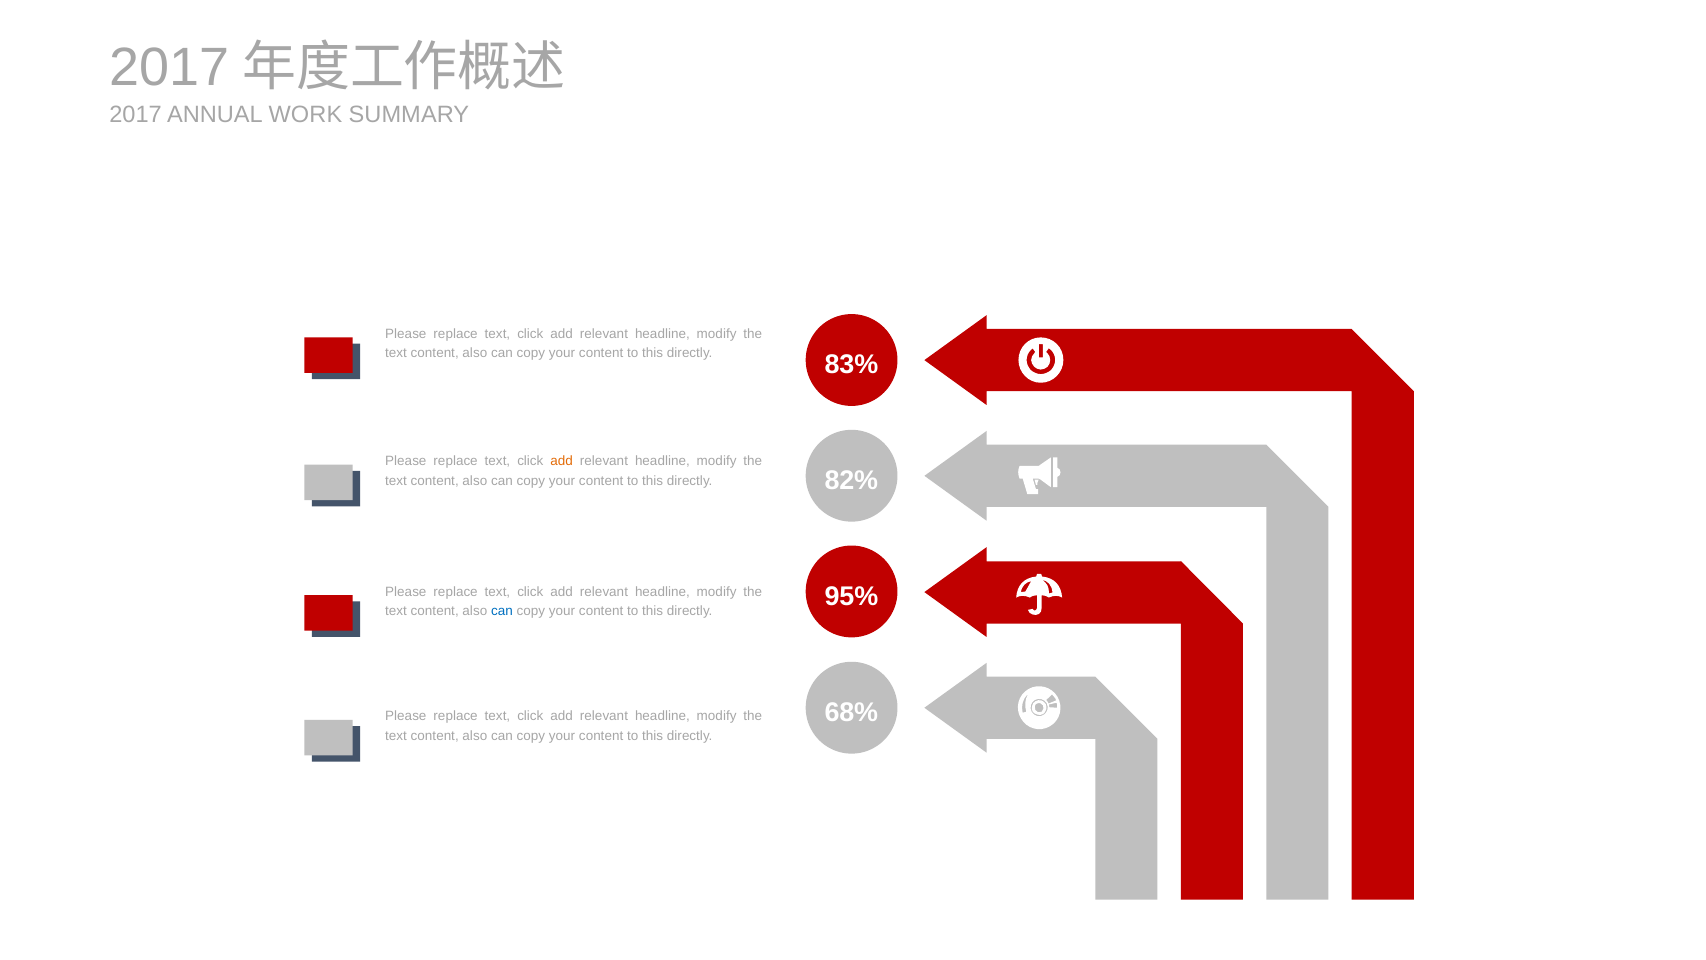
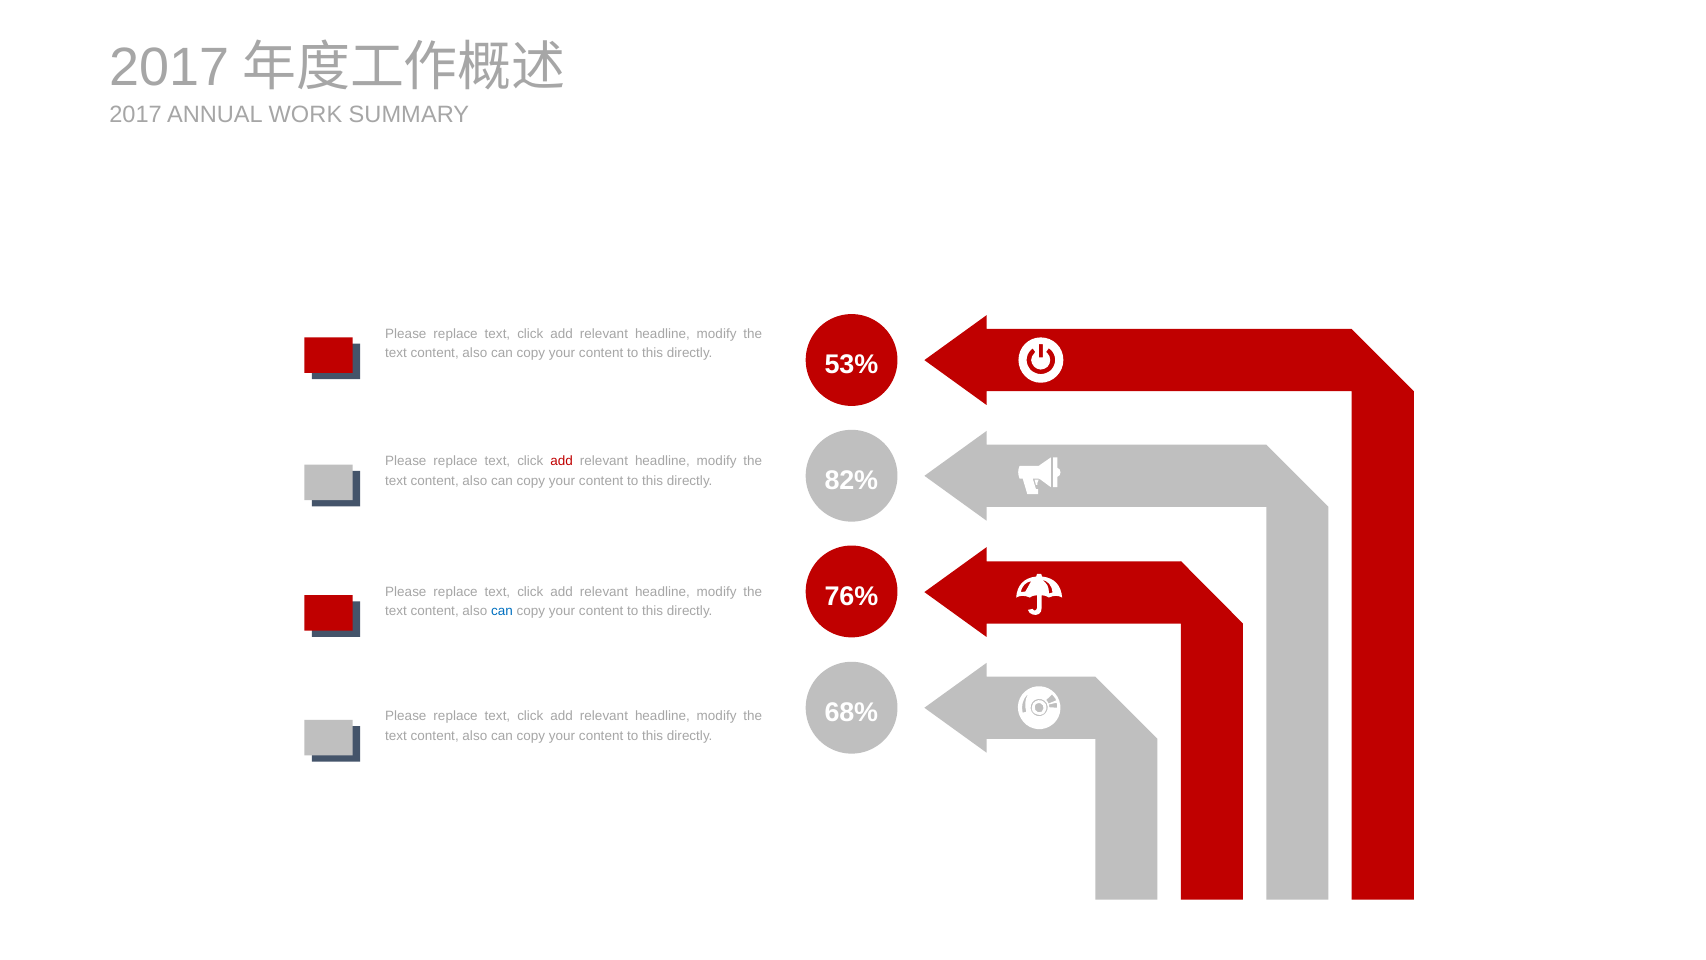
83%: 83% -> 53%
add at (562, 461) colour: orange -> red
95%: 95% -> 76%
